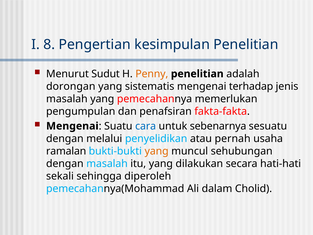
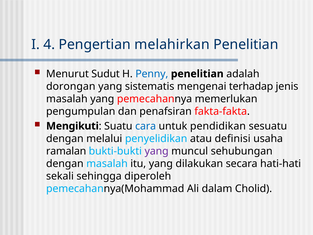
8: 8 -> 4
kesimpulan: kesimpulan -> melahirkan
Penny colour: orange -> blue
Mengenai at (72, 126): Mengenai -> Mengikuti
sebenarnya: sebenarnya -> pendidikan
pernah: pernah -> definisi
yang at (157, 151) colour: orange -> purple
